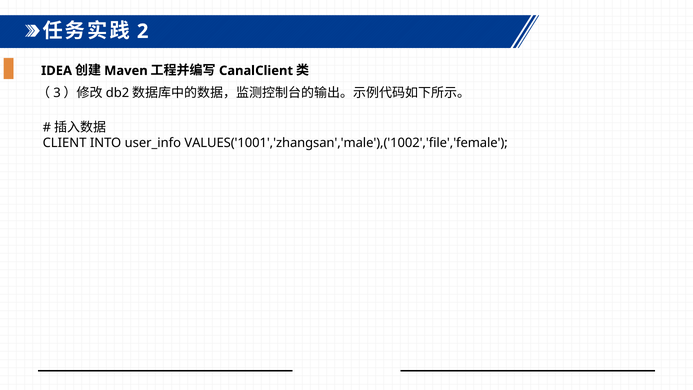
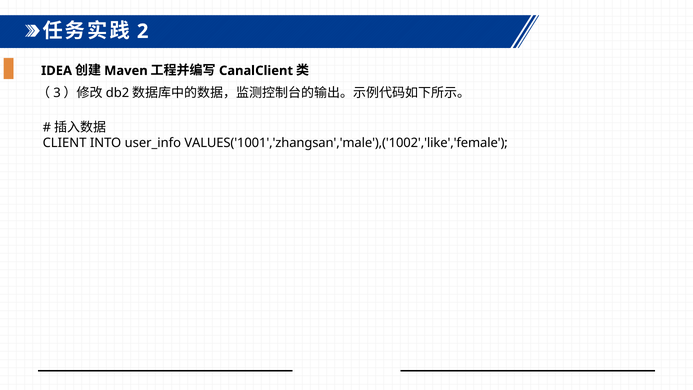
VALUES('1001','zhangsan','male'),('1002','file','female: VALUES('1001','zhangsan','male'),('1002','file','female -> VALUES('1001','zhangsan','male'),('1002','like','female
